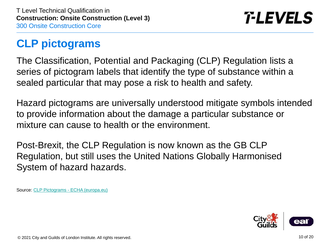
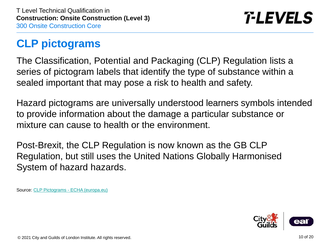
sealed particular: particular -> important
mitigate: mitigate -> learners
